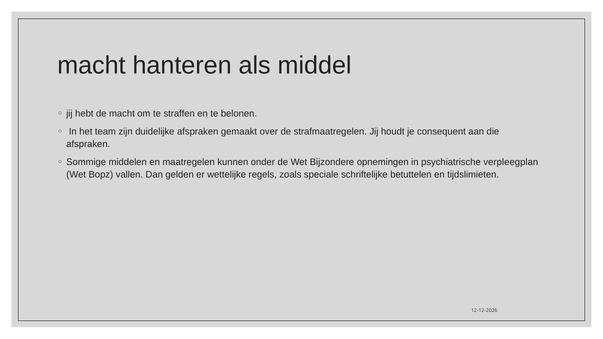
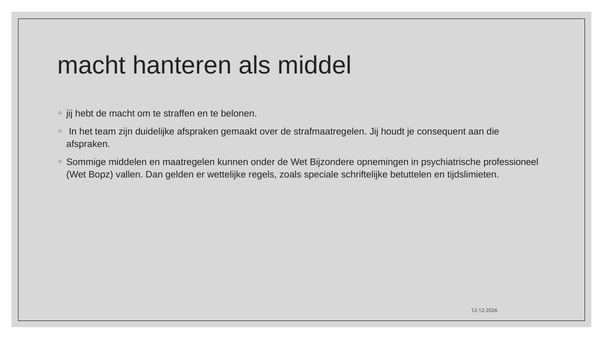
verpleegplan: verpleegplan -> professioneel
